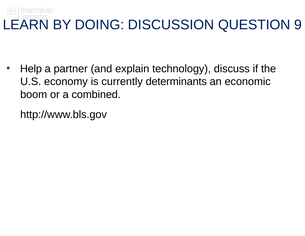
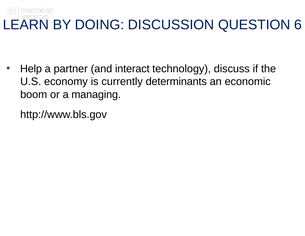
9: 9 -> 6
explain: explain -> interact
combined: combined -> managing
